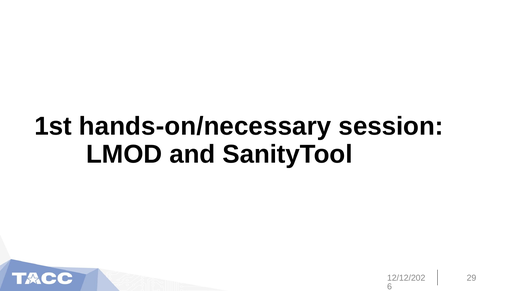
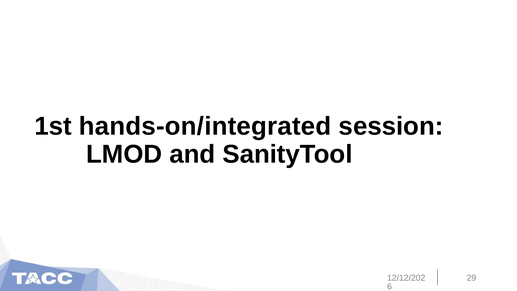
hands-on/necessary: hands-on/necessary -> hands-on/integrated
